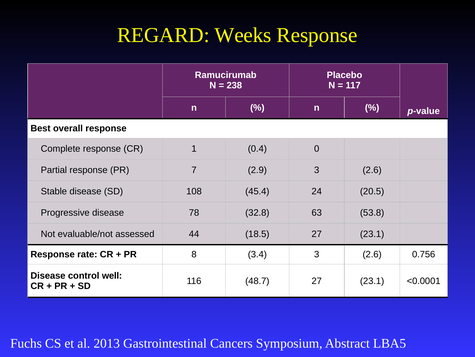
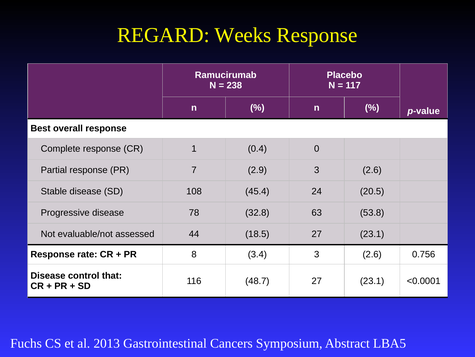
well: well -> that
